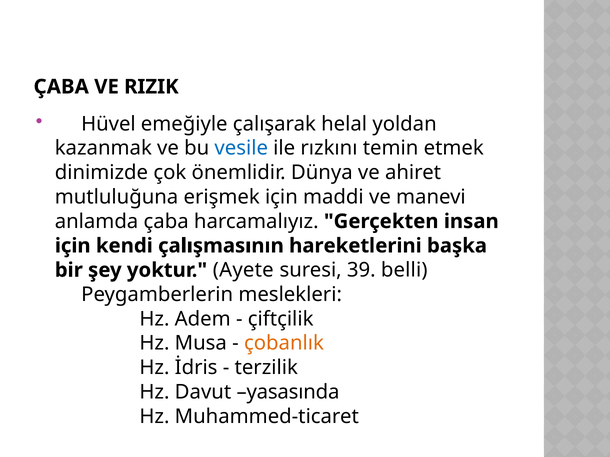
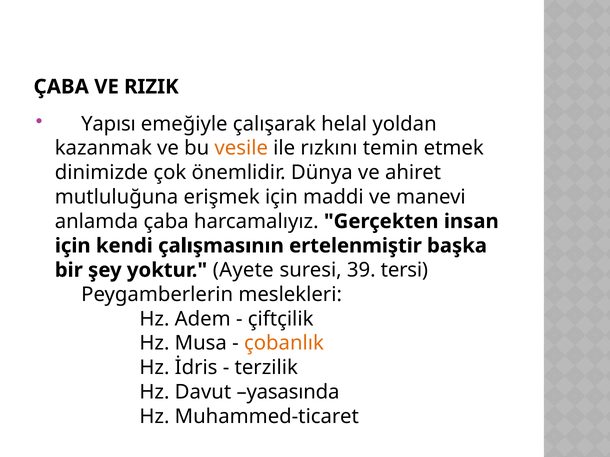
Hüvel: Hüvel -> Yapısı
vesile colour: blue -> orange
hareketlerini: hareketlerini -> ertelenmiştir
belli: belli -> tersi
